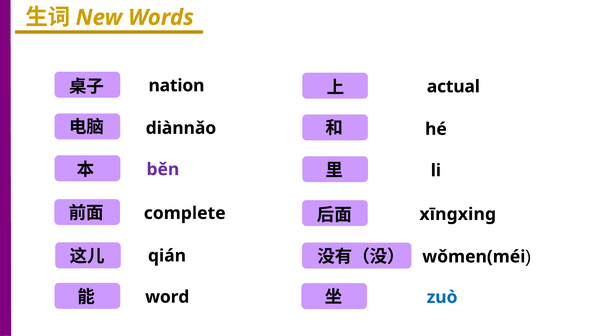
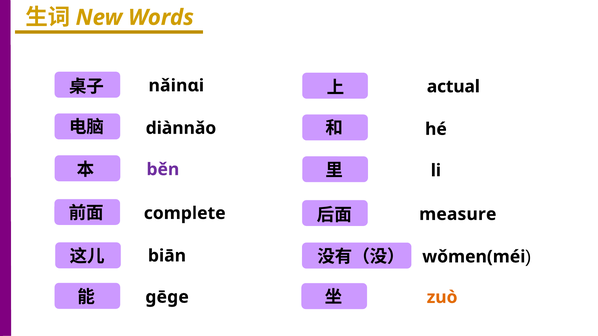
nation: nation -> nǎinɑi
xīnɡxinɡ: xīnɡxinɡ -> measure
qián: qián -> biān
zuò colour: blue -> orange
word: word -> ɡēɡe
